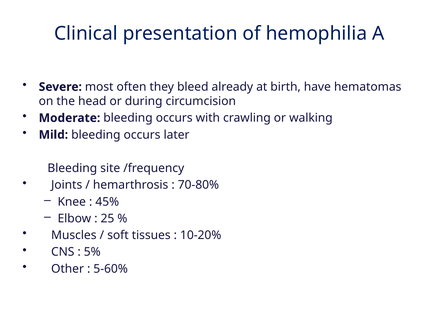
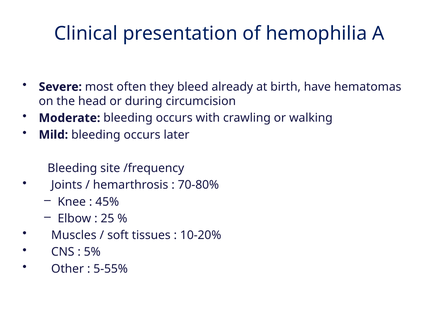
5-60%: 5-60% -> 5-55%
